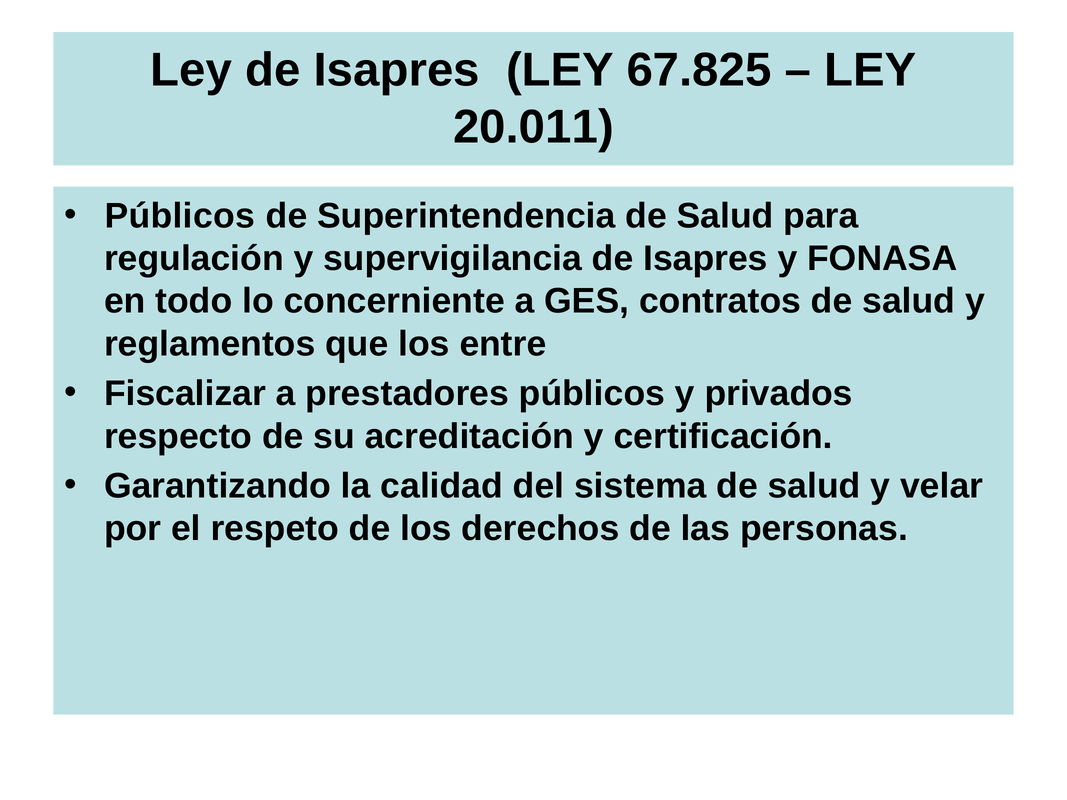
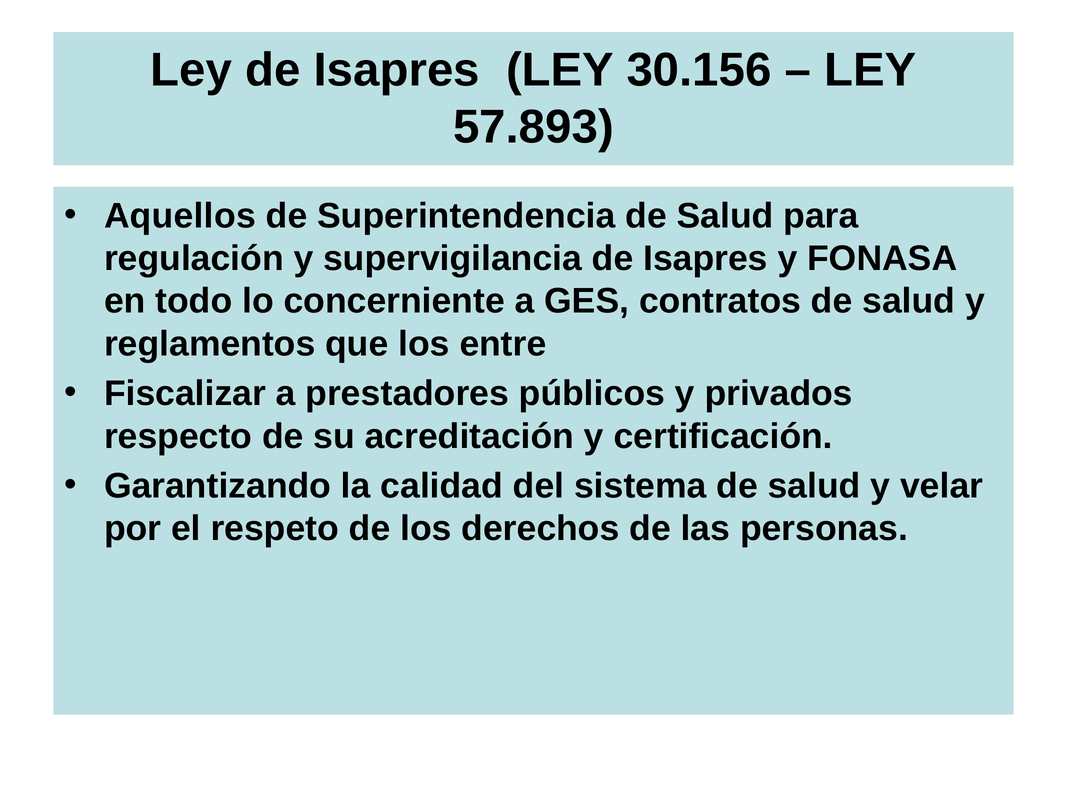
67.825: 67.825 -> 30.156
20.011: 20.011 -> 57.893
Públicos at (180, 216): Públicos -> Aquellos
